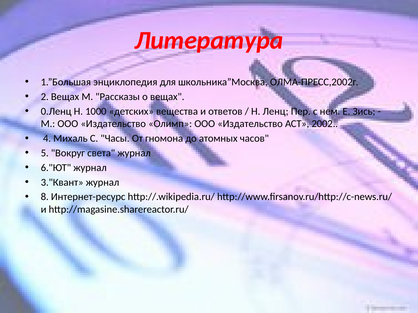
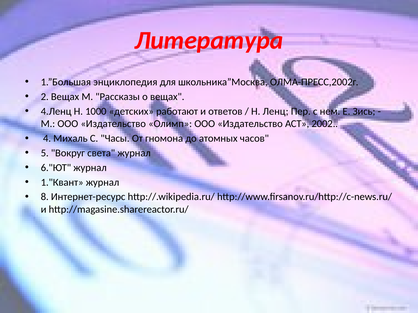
0.Ленц: 0.Ленц -> 4.Ленц
вещества: вещества -> работают
3."Квант: 3."Квант -> 1."Квант
